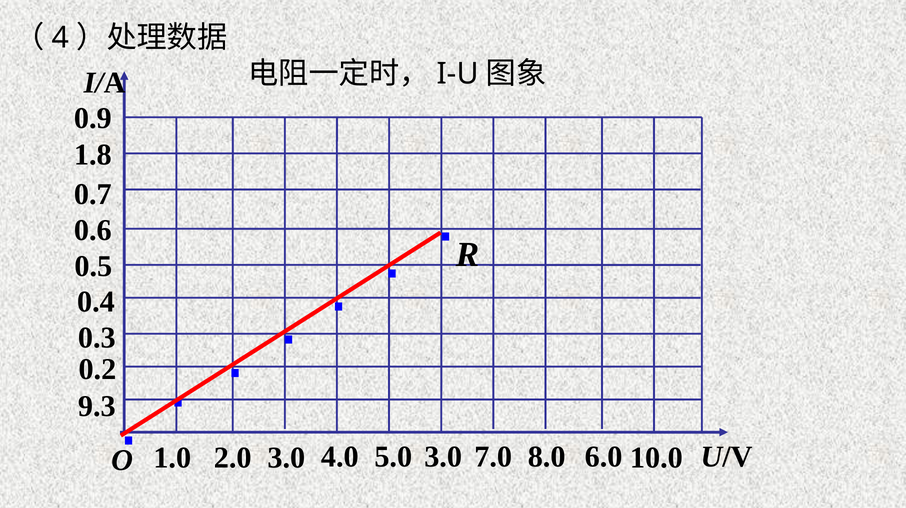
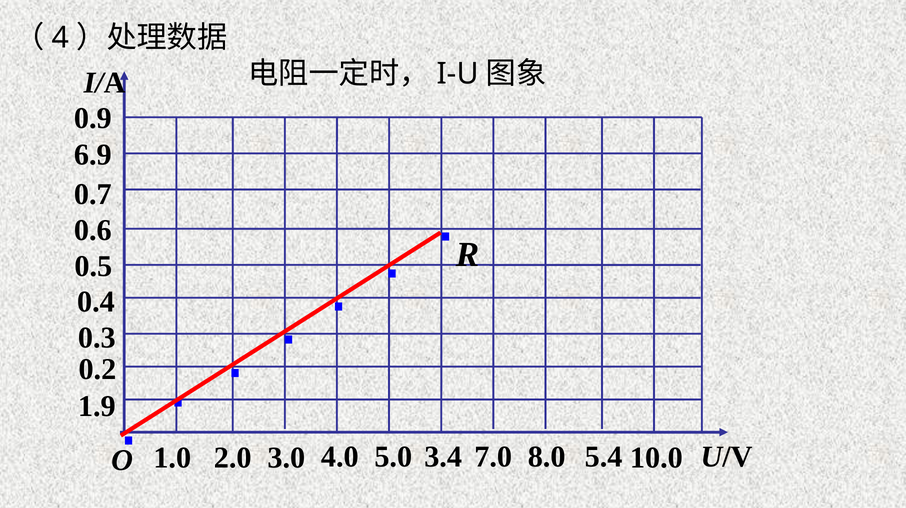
1.8: 1.8 -> 6.9
9.3: 9.3 -> 1.9
6.0: 6.0 -> 5.4
4.0 3.0: 3.0 -> 3.4
